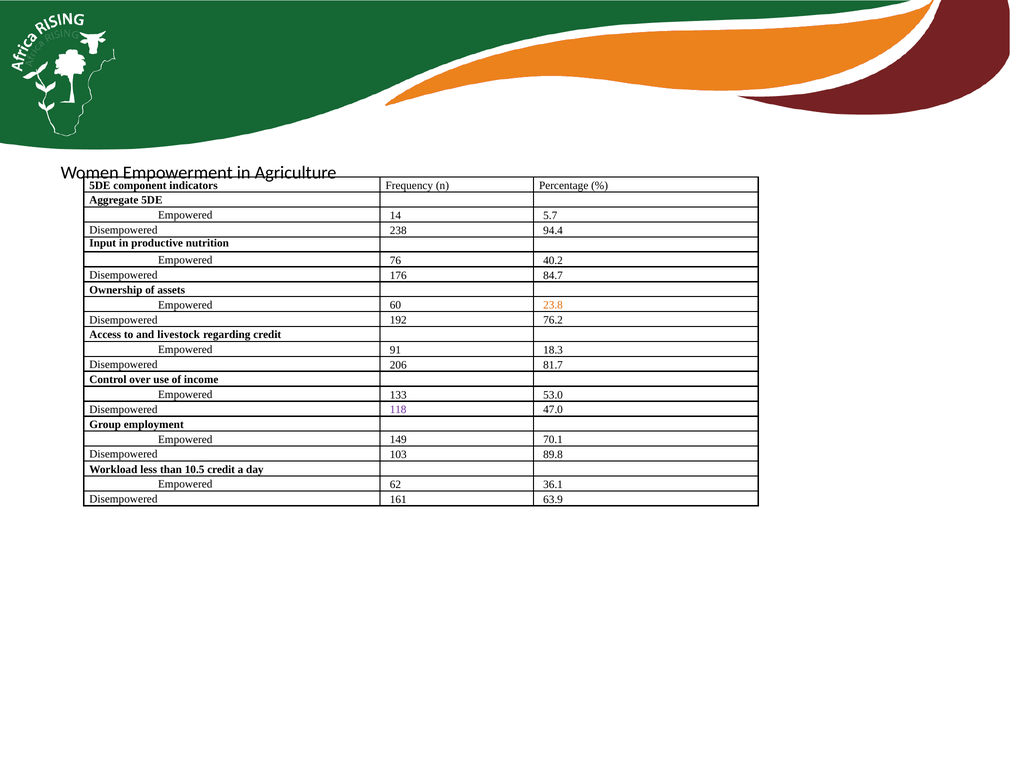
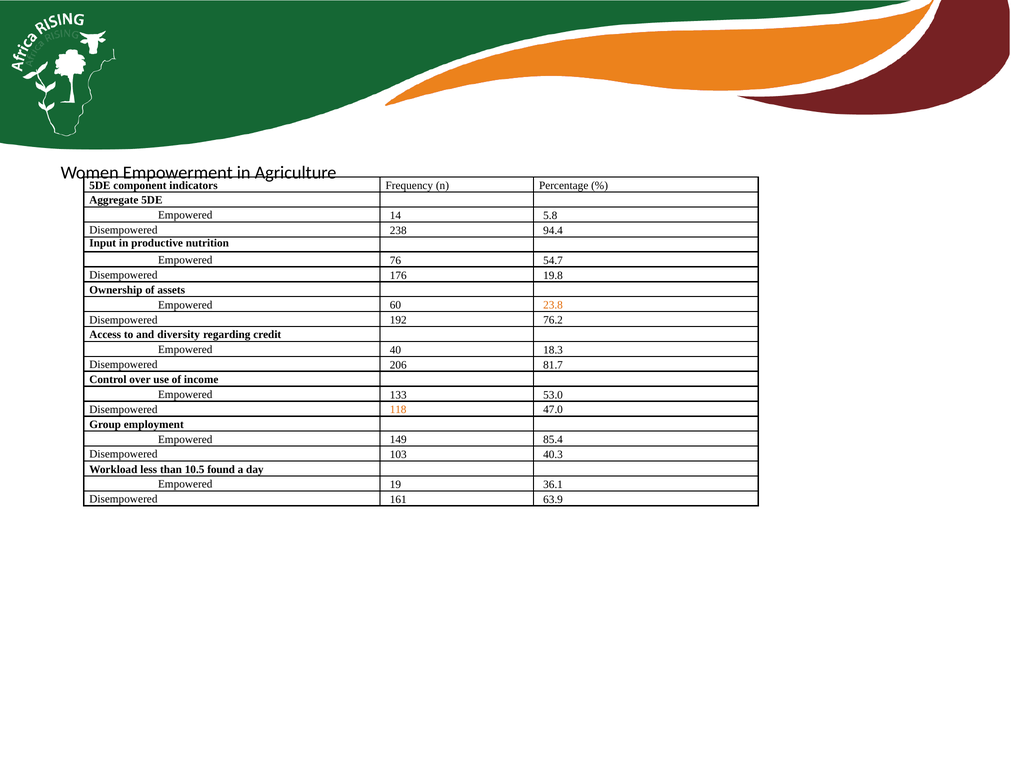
5.7: 5.7 -> 5.8
40.2: 40.2 -> 54.7
84.7: 84.7 -> 19.8
livestock: livestock -> diversity
91: 91 -> 40
118 colour: purple -> orange
70.1: 70.1 -> 85.4
89.8: 89.8 -> 40.3
10.5 credit: credit -> found
62: 62 -> 19
